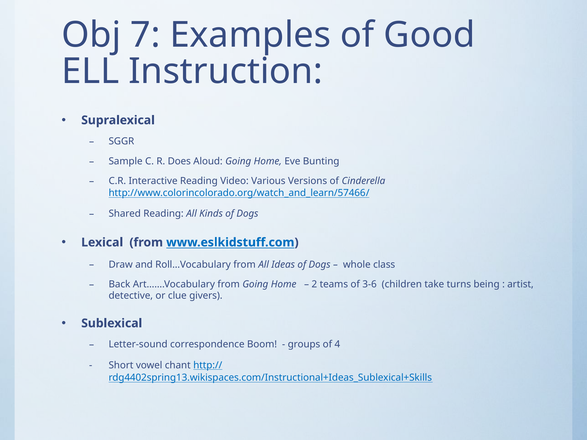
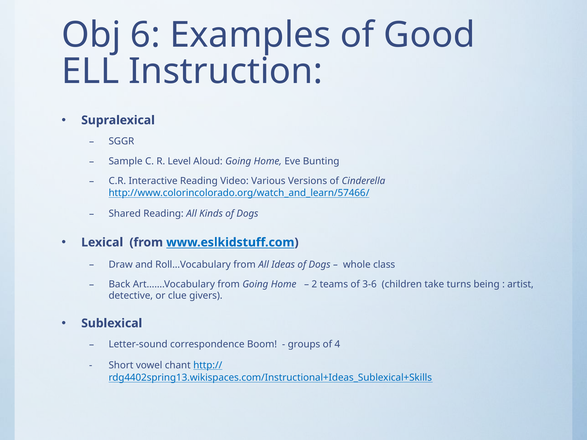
7: 7 -> 6
Does: Does -> Level
